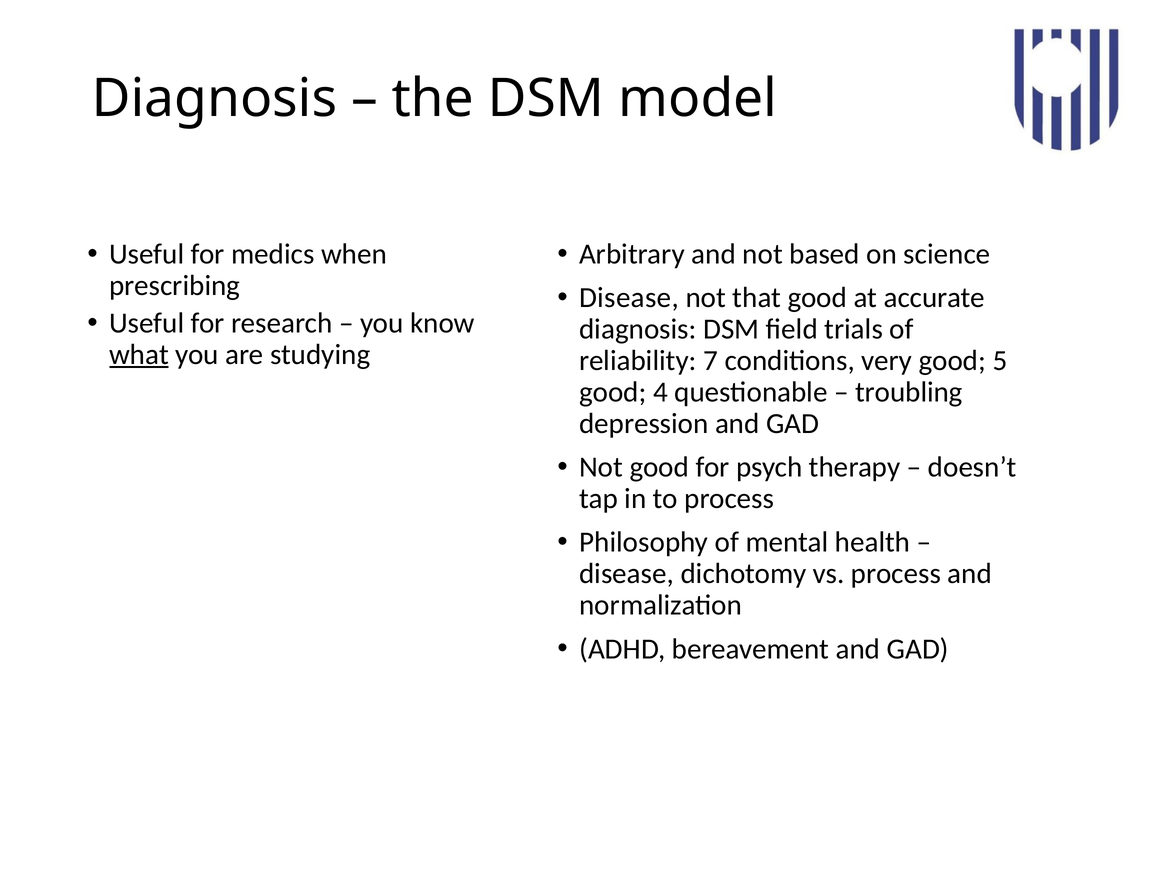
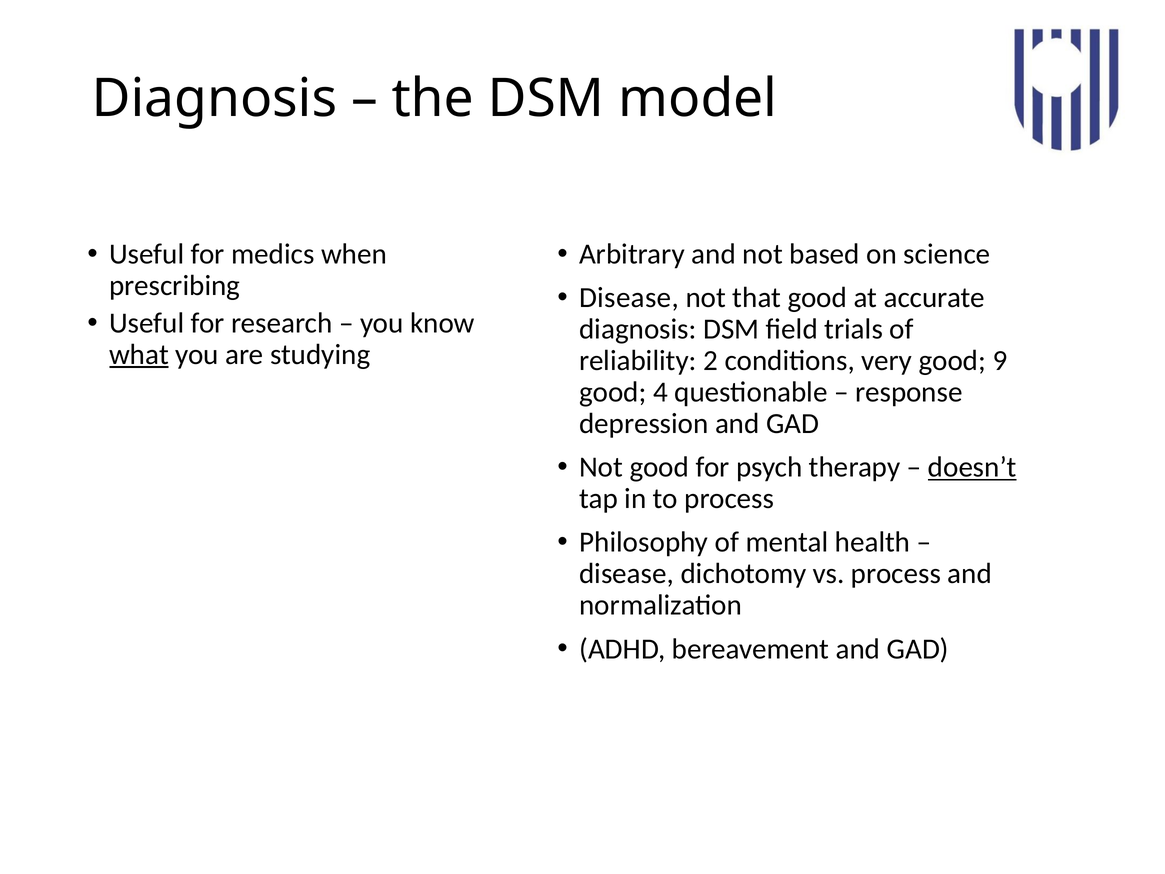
7: 7 -> 2
5: 5 -> 9
troubling: troubling -> response
doesn’t underline: none -> present
